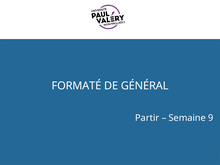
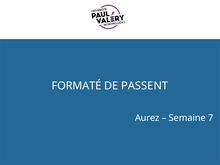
GÉNÉRAL: GÉNÉRAL -> PASSENT
Partir: Partir -> Aurez
9: 9 -> 7
